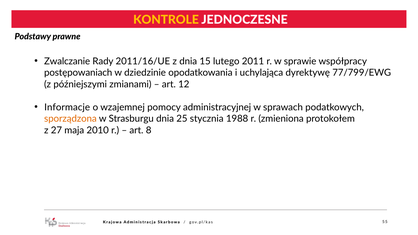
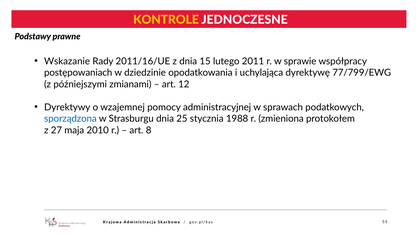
Zwalczanie: Zwalczanie -> Wskazanie
Informacje: Informacje -> Dyrektywy
sporządzona colour: orange -> blue
